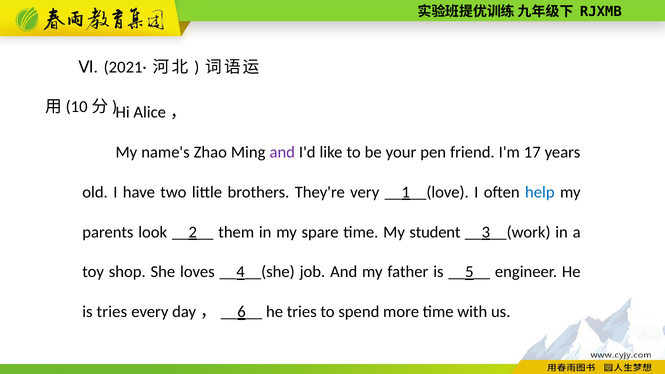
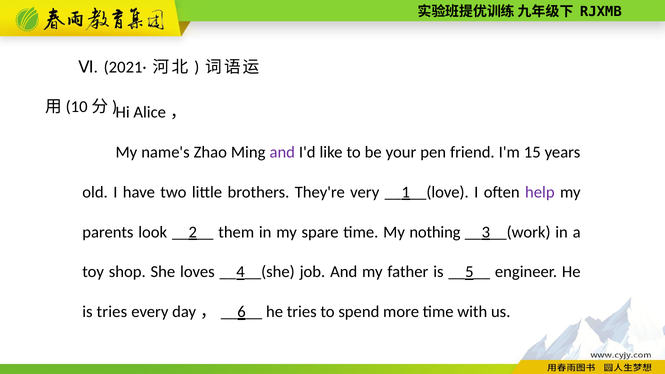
17: 17 -> 15
help colour: blue -> purple
student: student -> nothing
